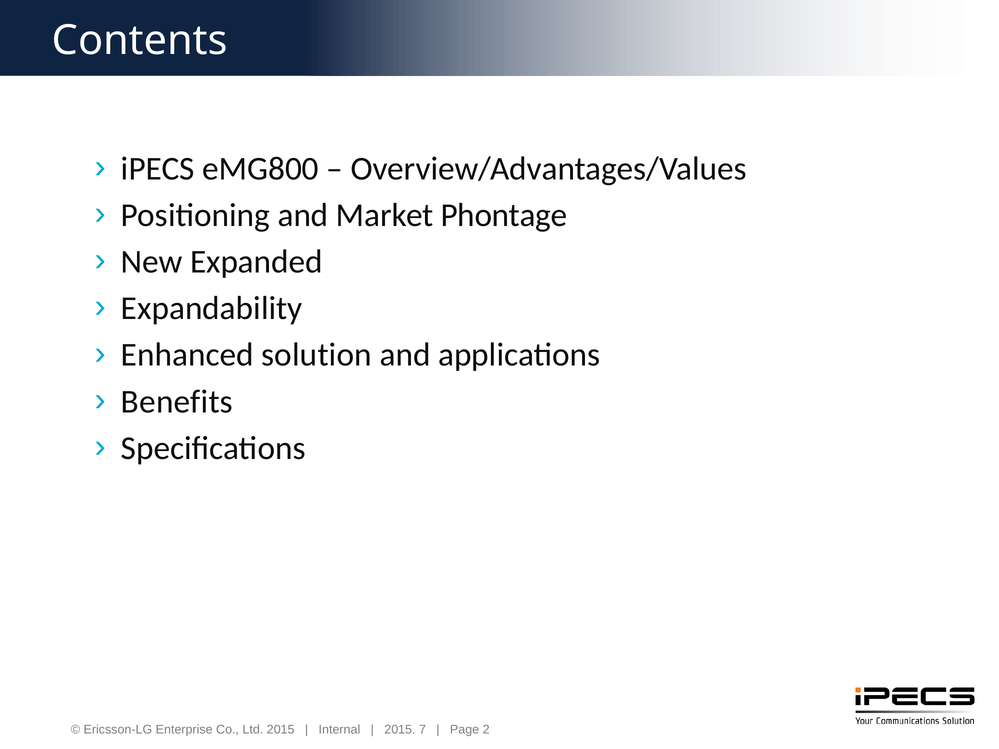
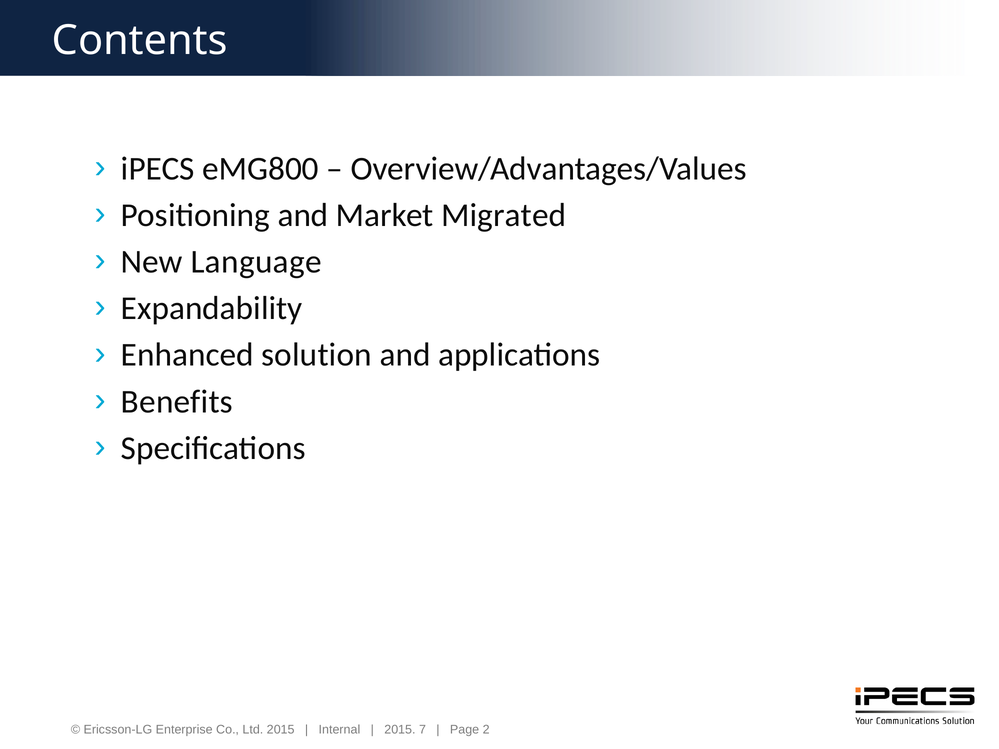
Phontage: Phontage -> Migrated
Expanded: Expanded -> Language
